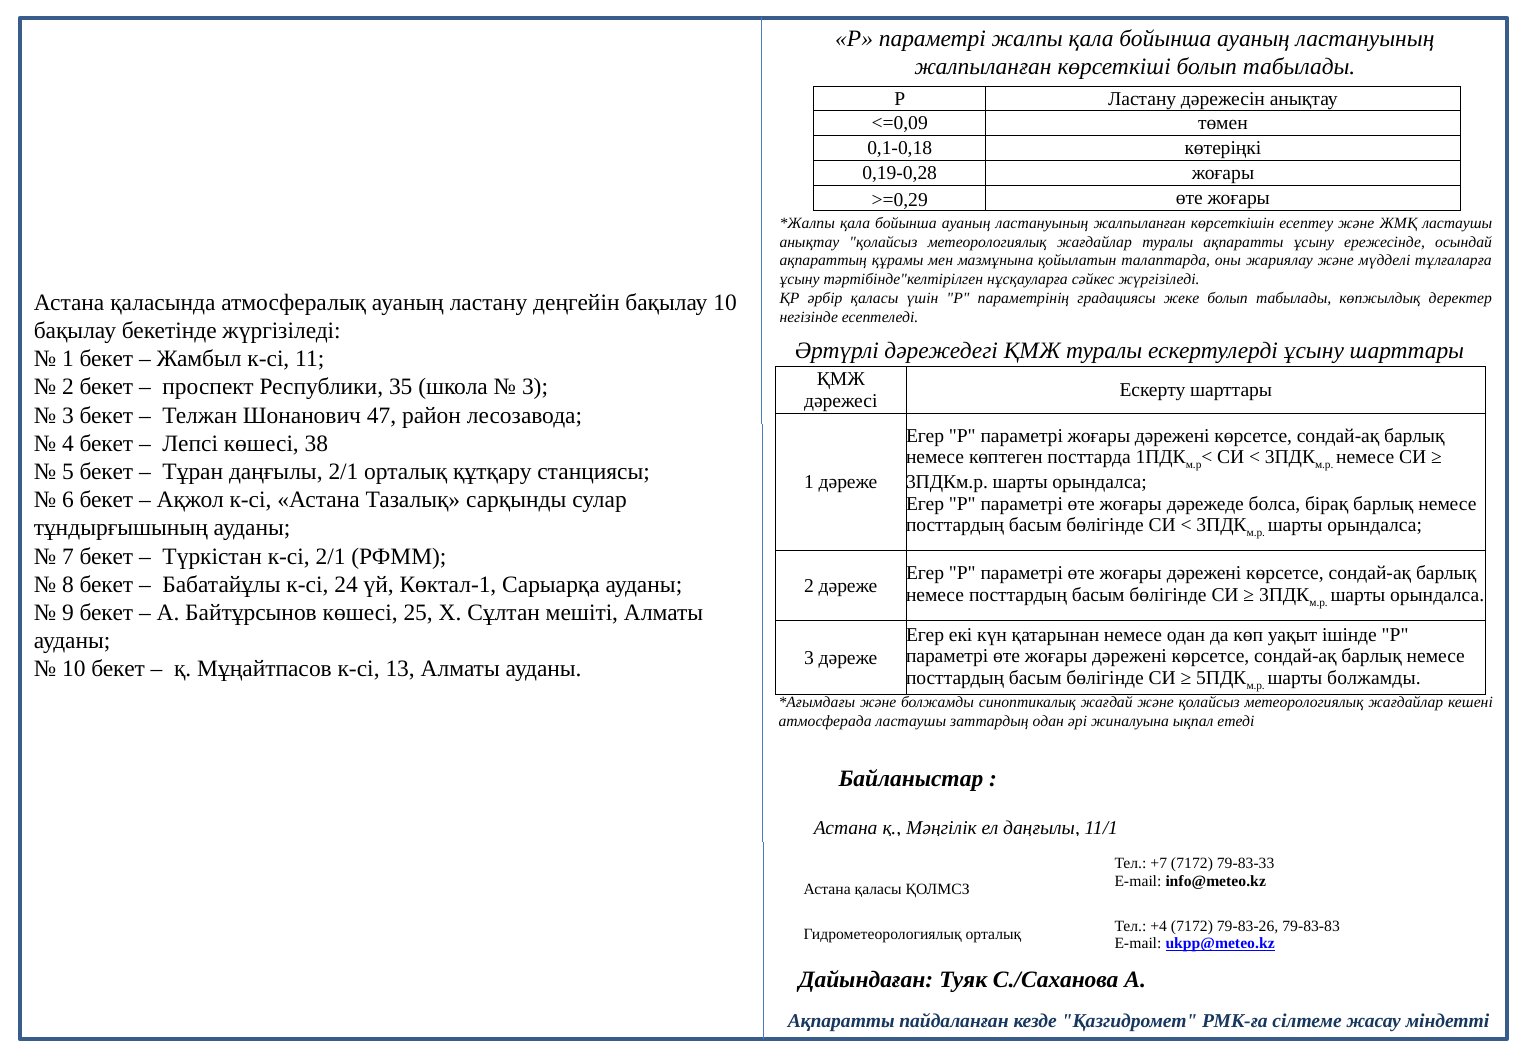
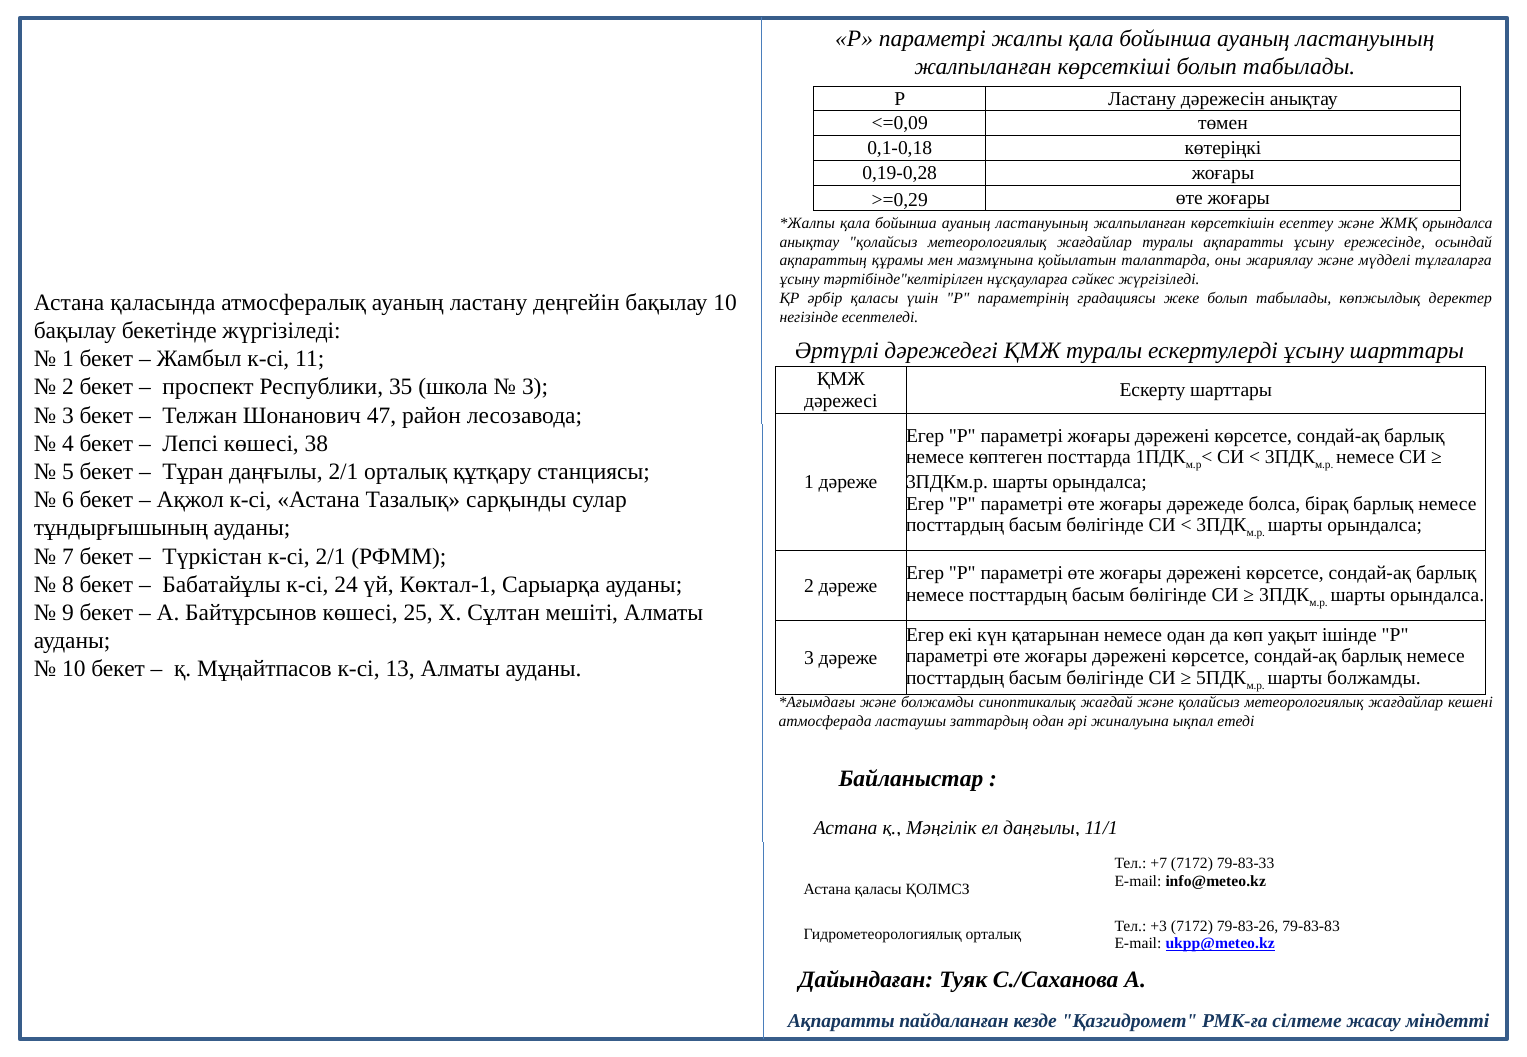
ЖМҚ ластаушы: ластаушы -> орындалса
+4: +4 -> +3
